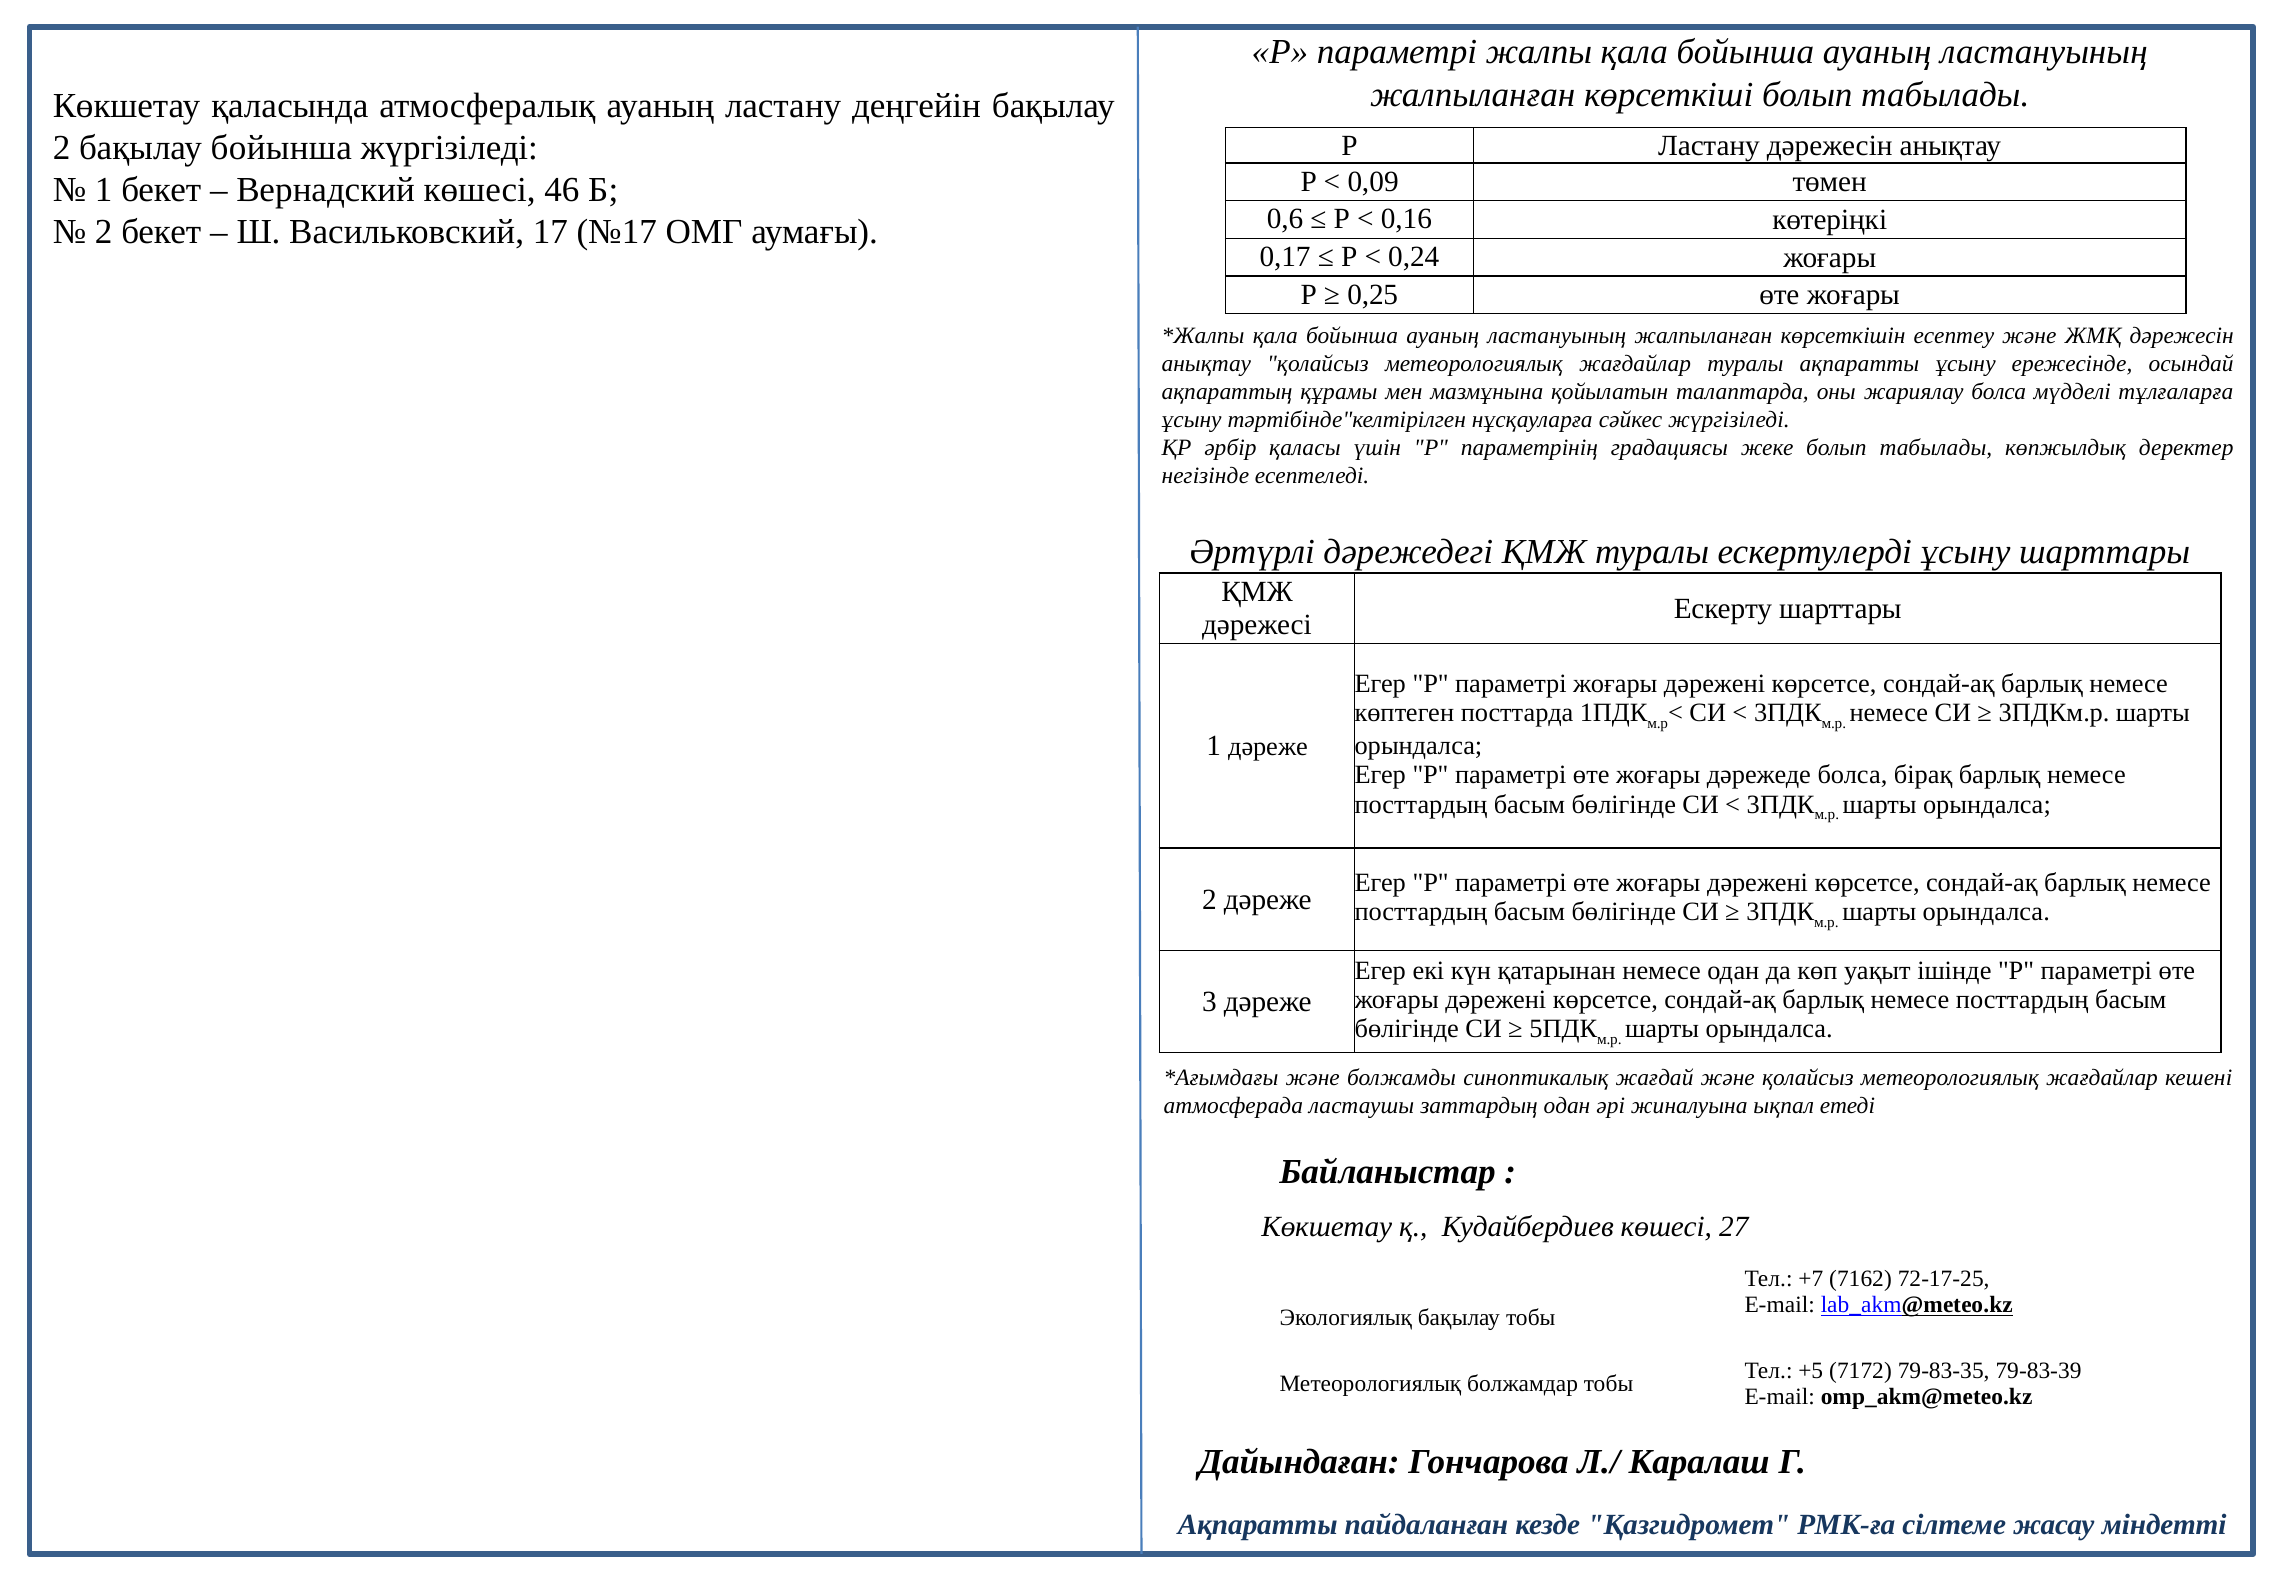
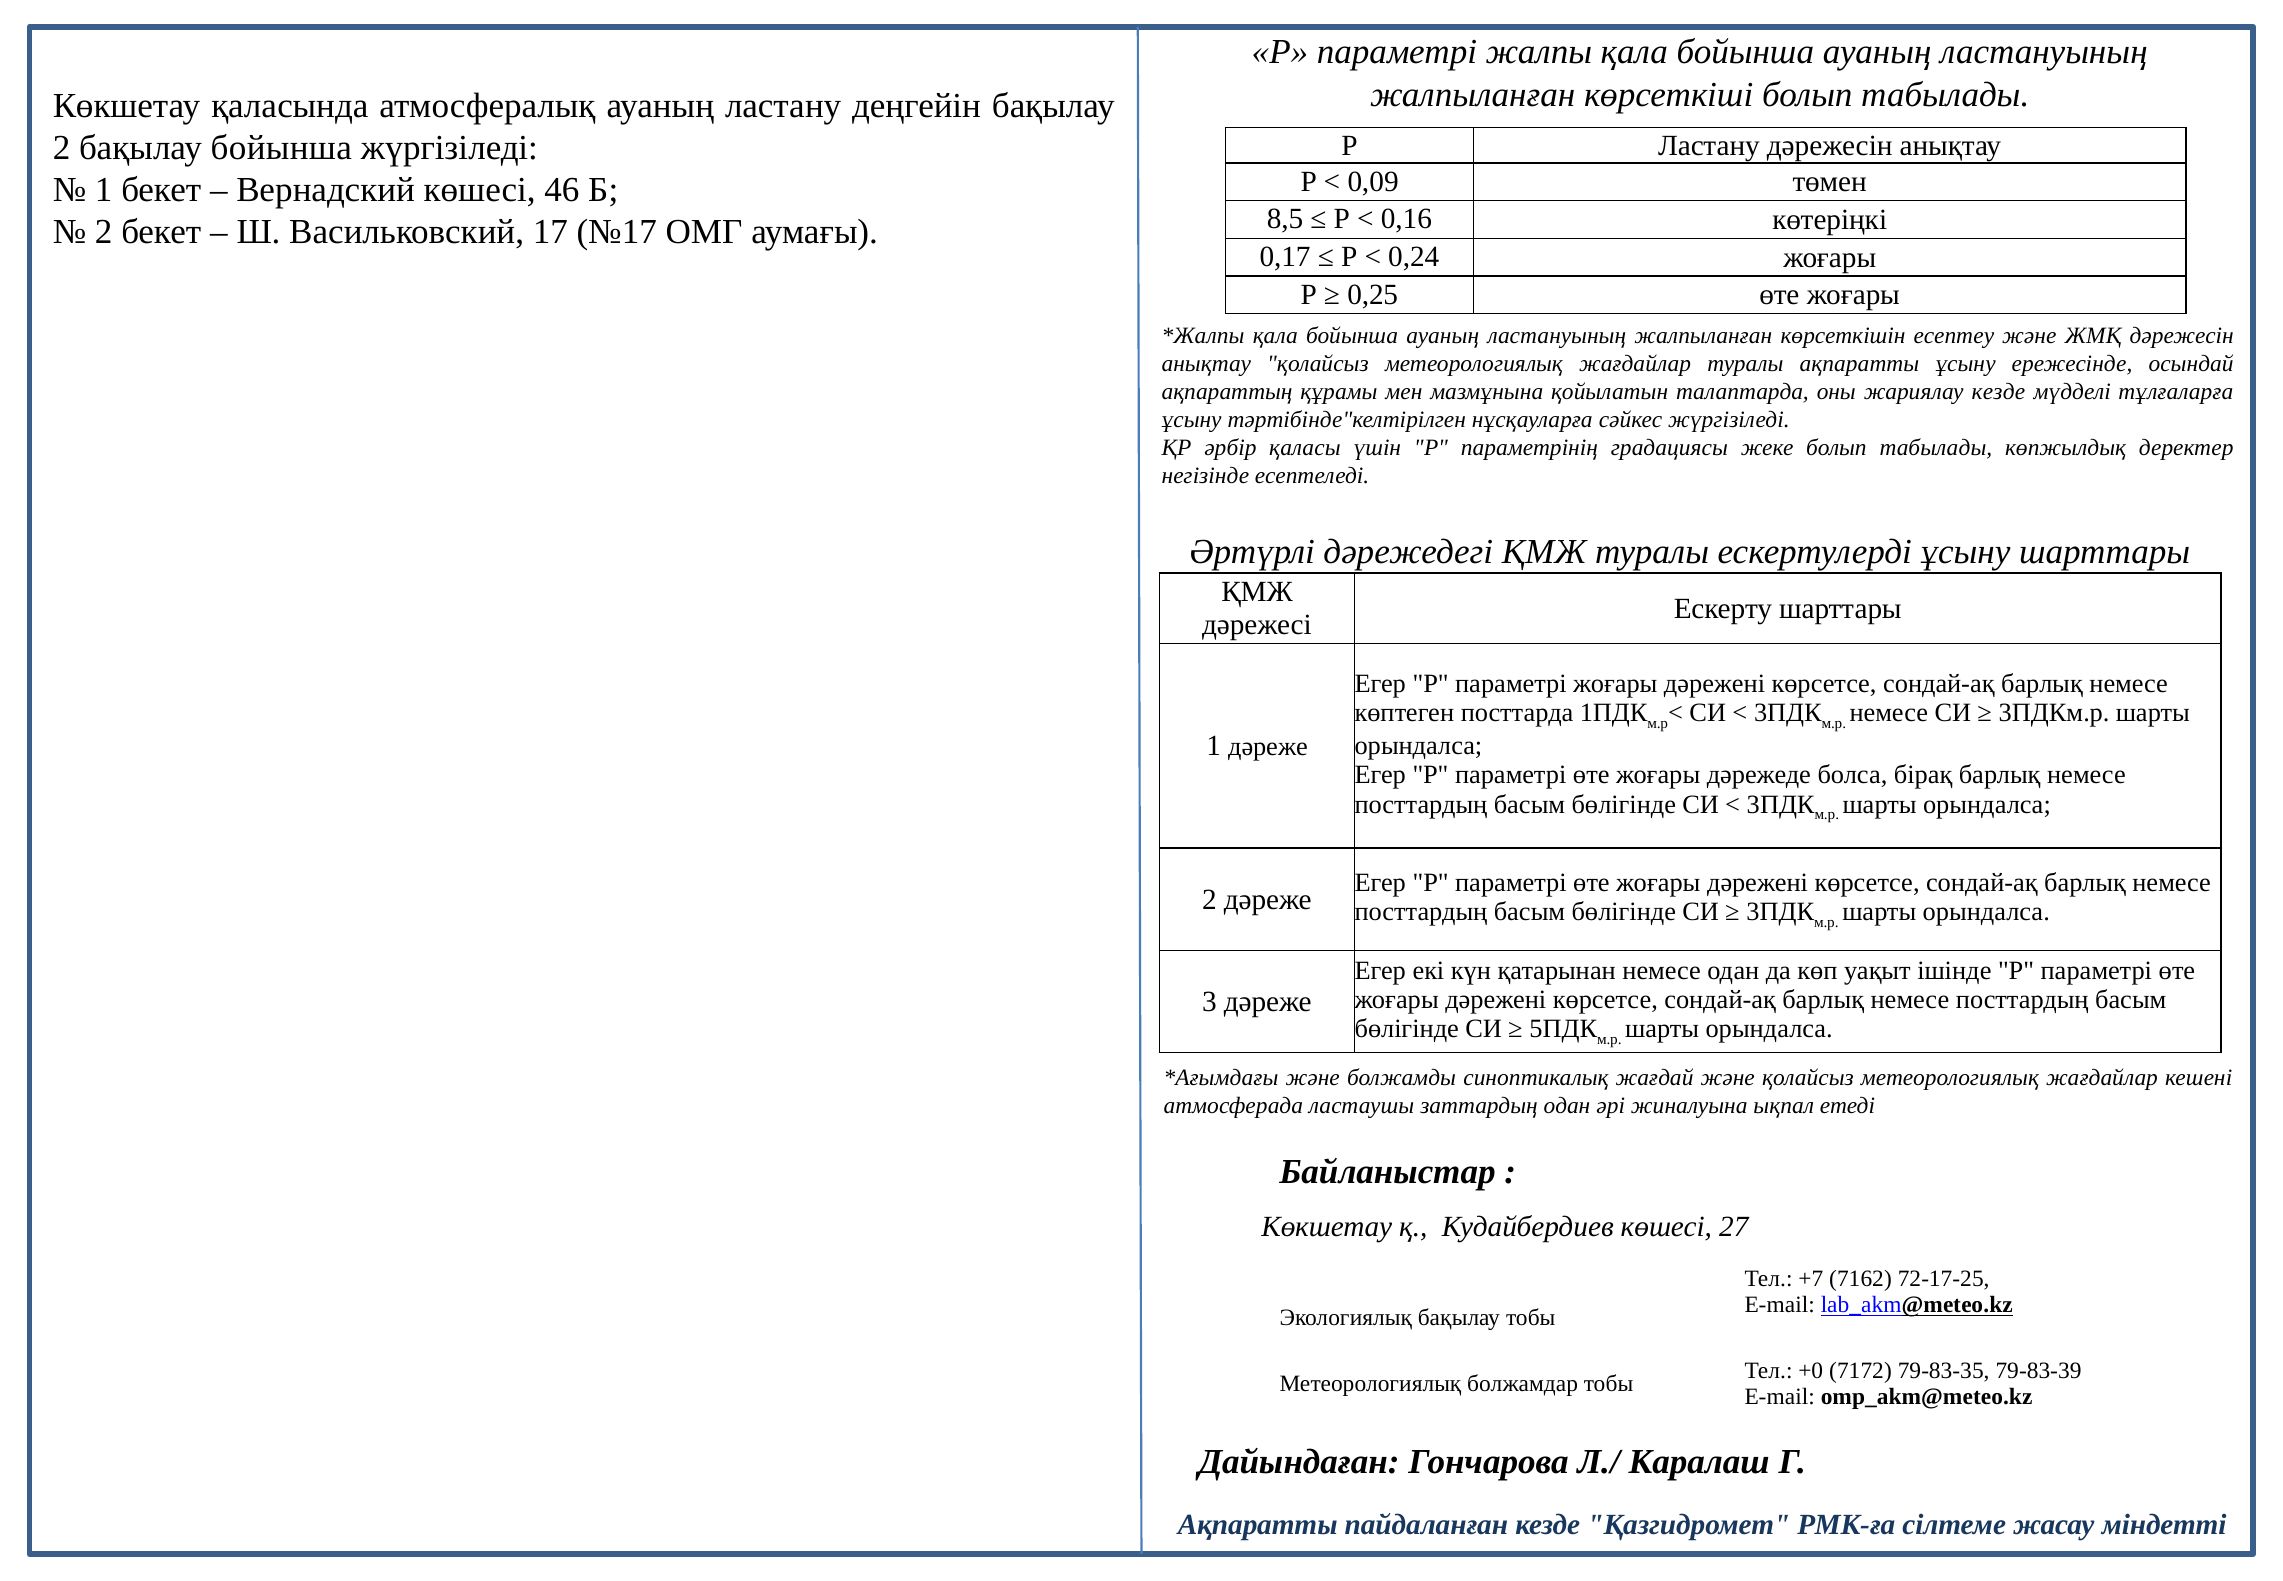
0,6: 0,6 -> 8,5
жариялау болса: болса -> кезде
+5: +5 -> +0
